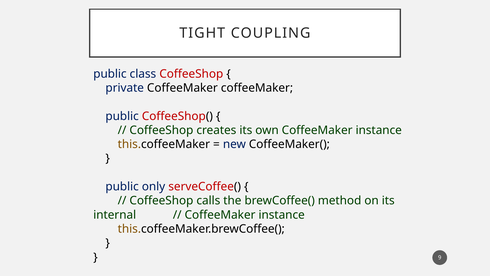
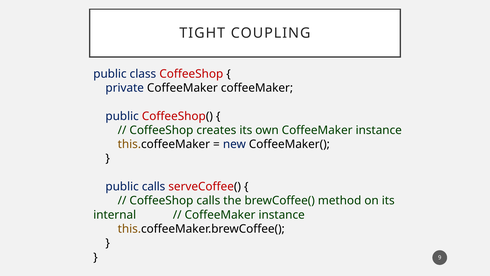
public only: only -> calls
